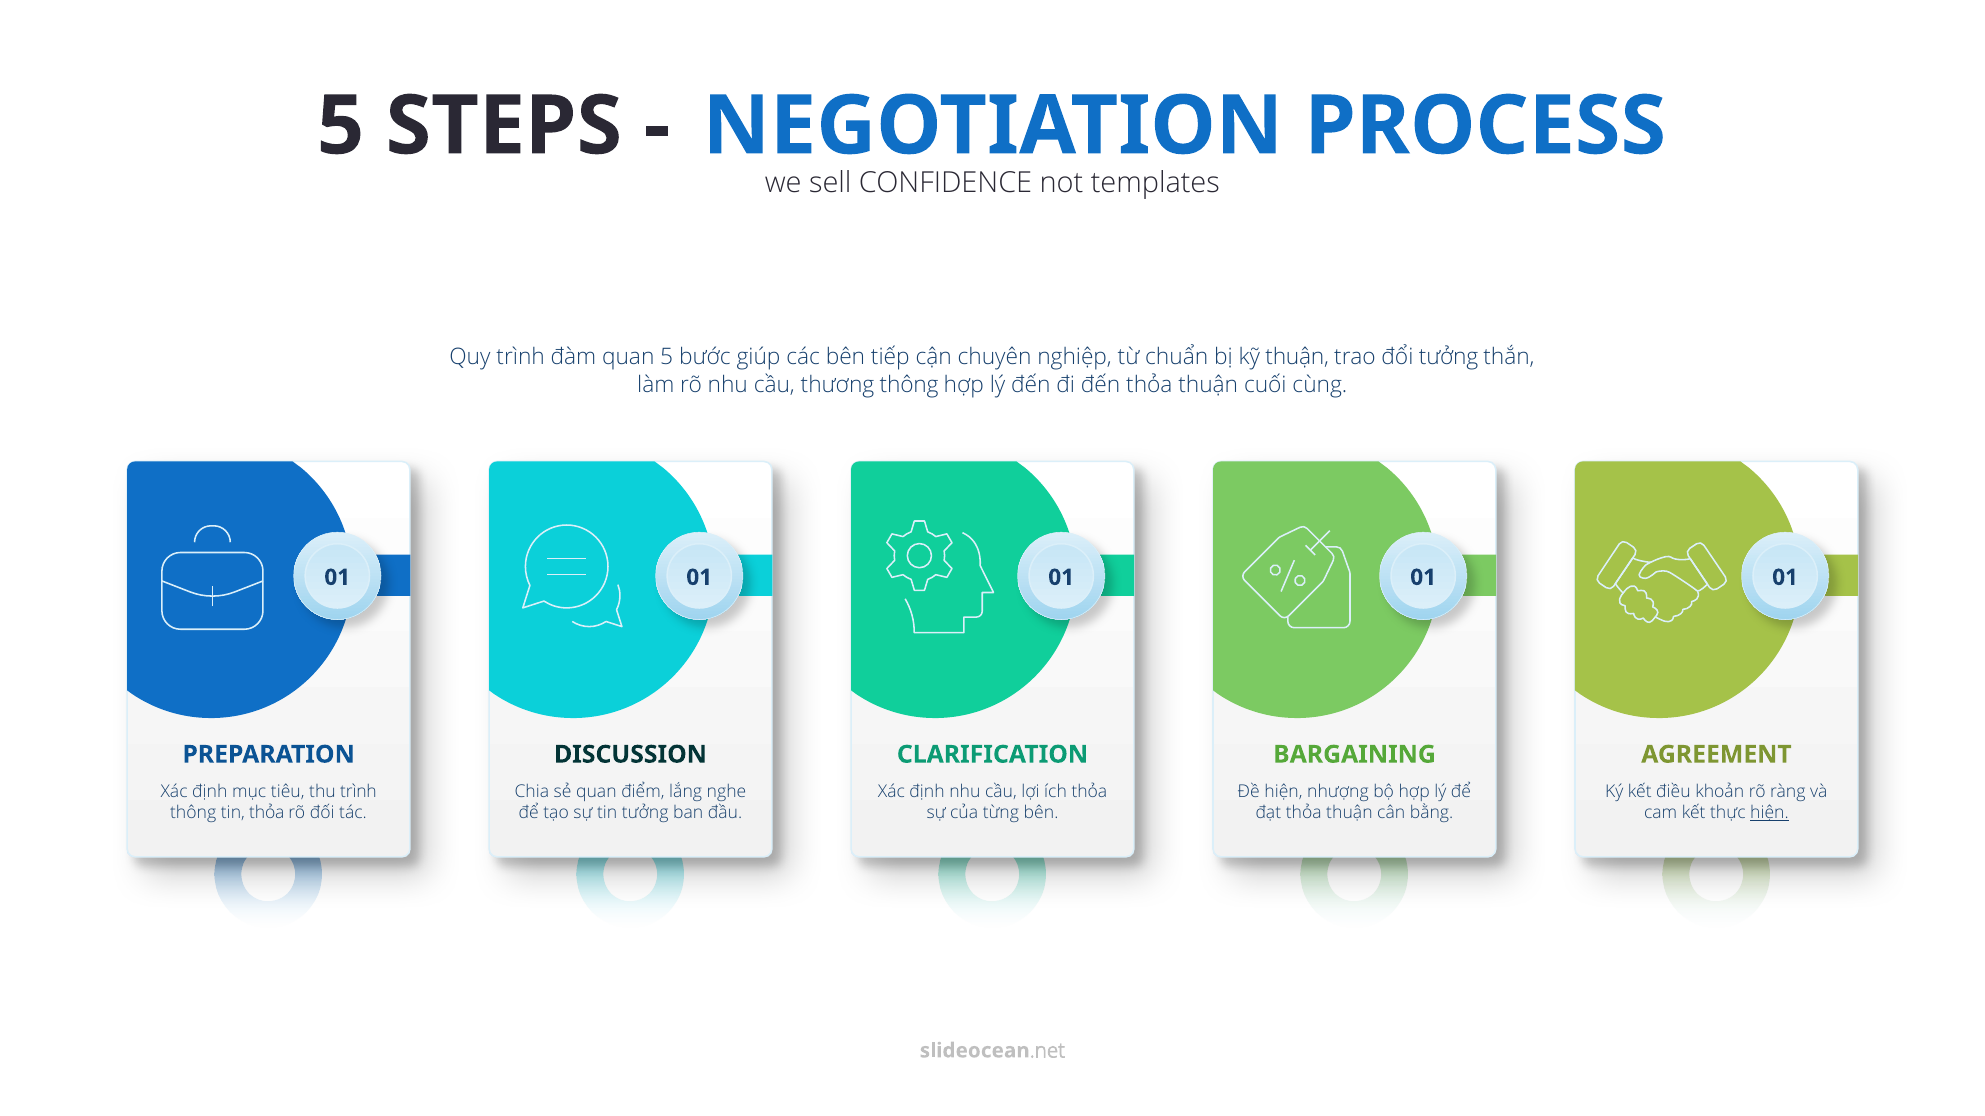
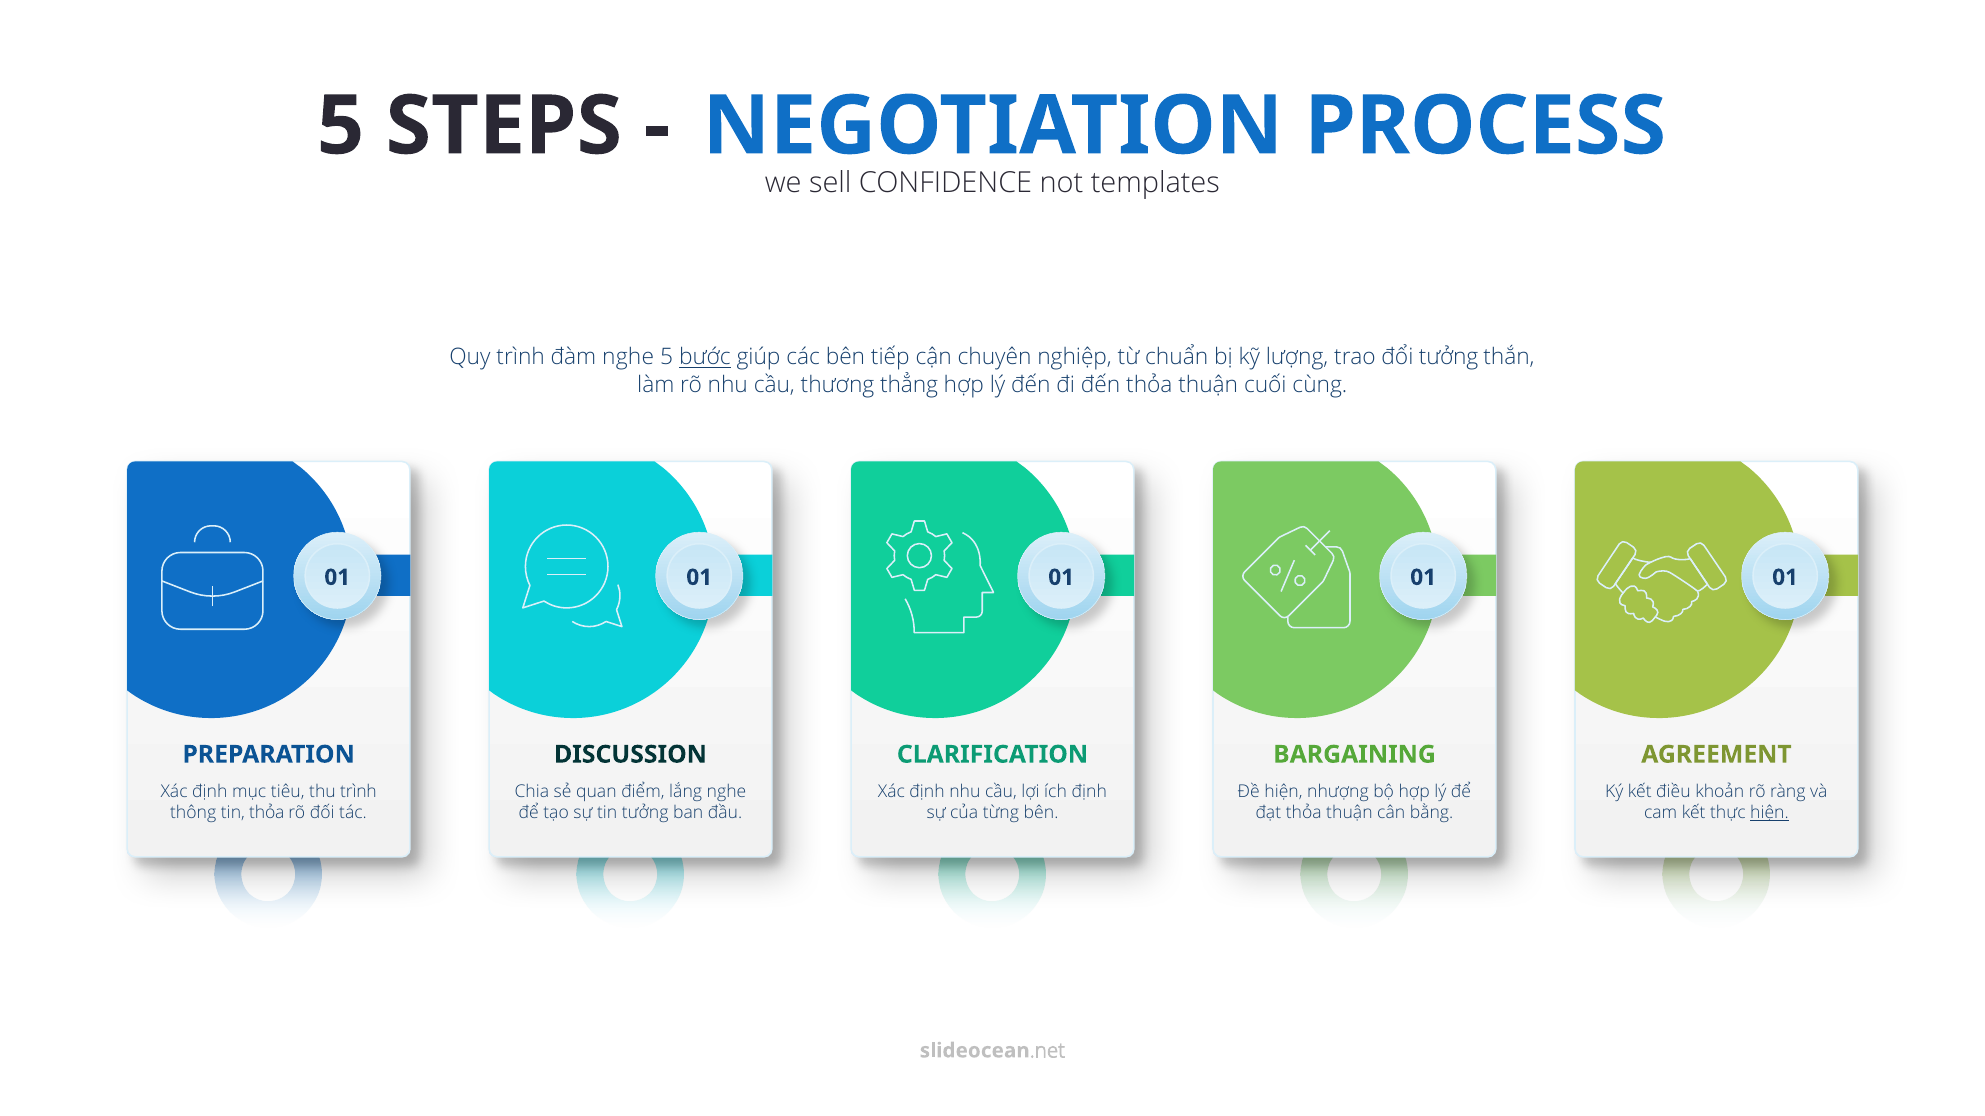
đàm quan: quan -> nghe
bước underline: none -> present
kỹ thuận: thuận -> lượng
thương thông: thông -> thẳng
ích thỏa: thỏa -> định
